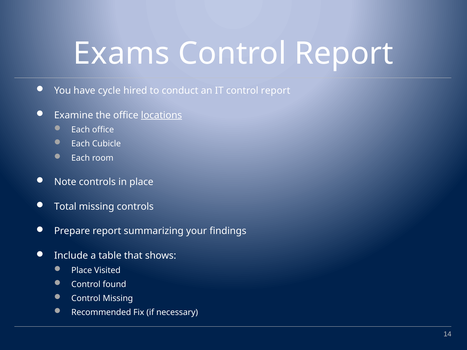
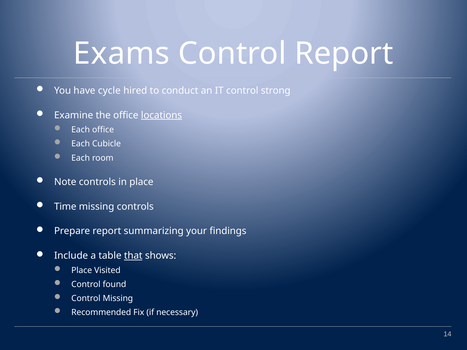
IT control report: report -> strong
Total: Total -> Time
that underline: none -> present
